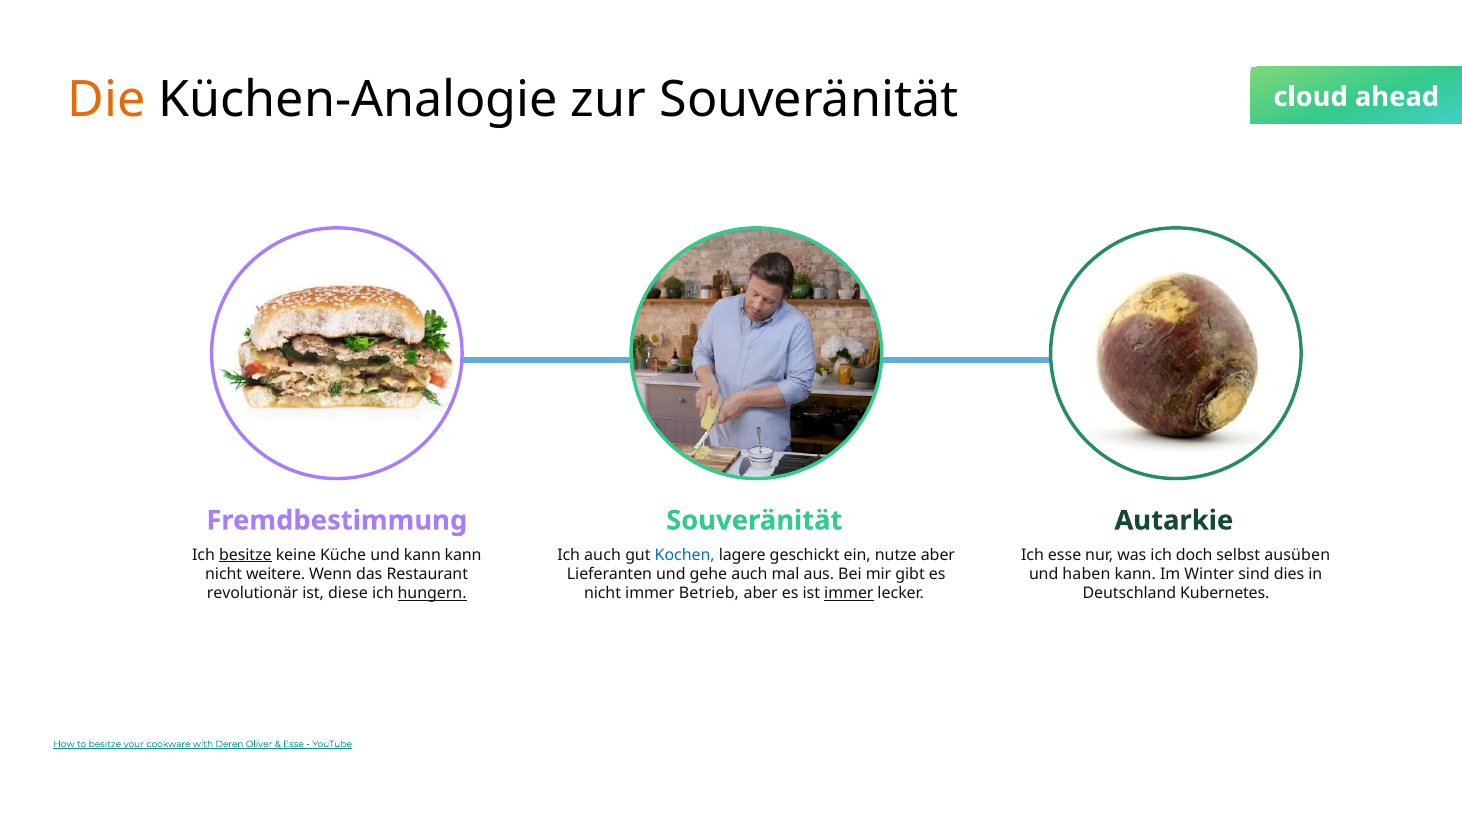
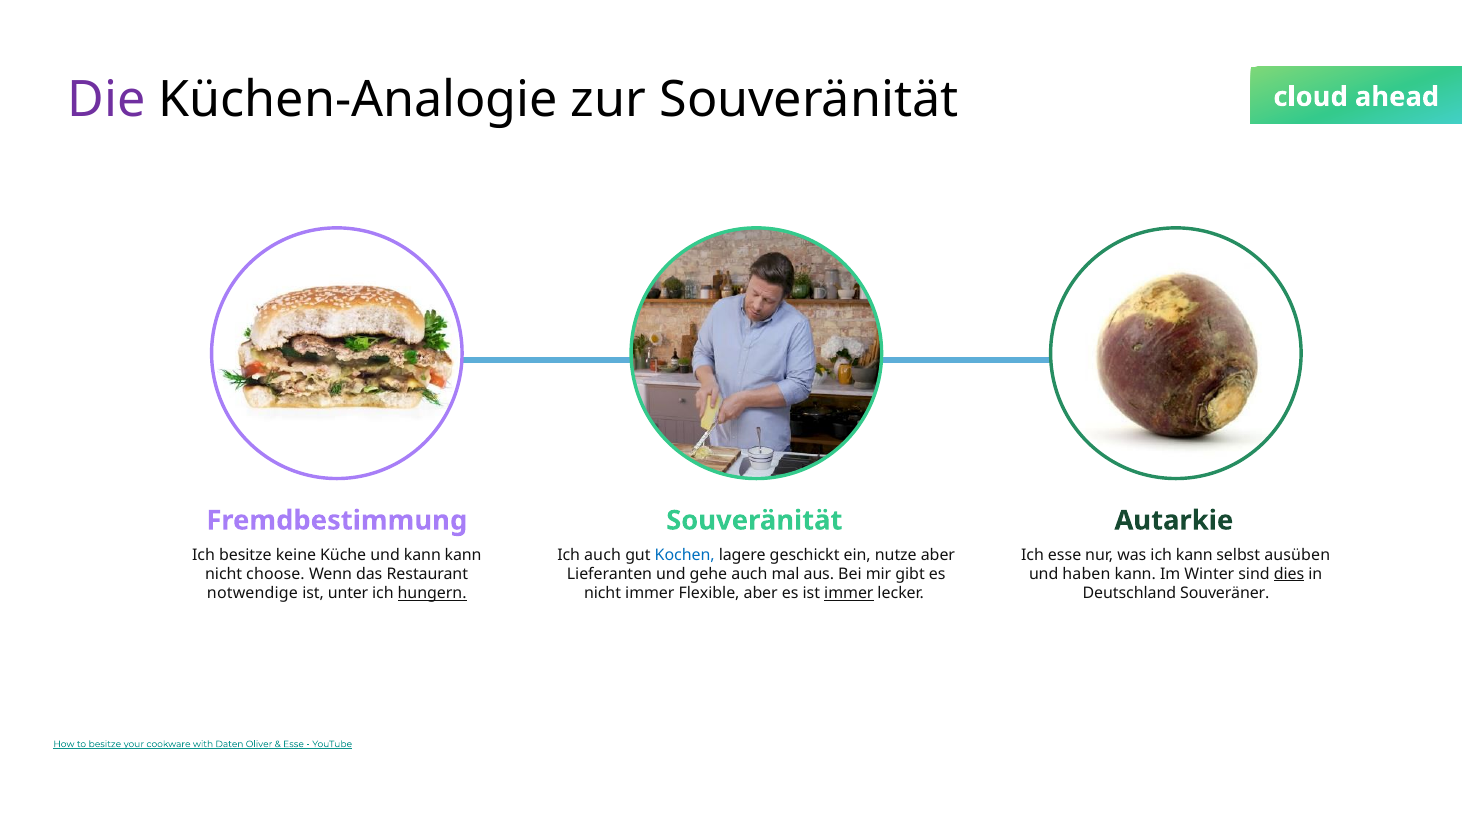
Die colour: orange -> purple
besitze at (245, 554) underline: present -> none
ich doch: doch -> kann
weitere: weitere -> choose
dies underline: none -> present
revolutionär: revolutionär -> notwendige
diese: diese -> unter
Betrieb: Betrieb -> Flexible
Kubernetes: Kubernetes -> Souveräner
Deren: Deren -> Daten
